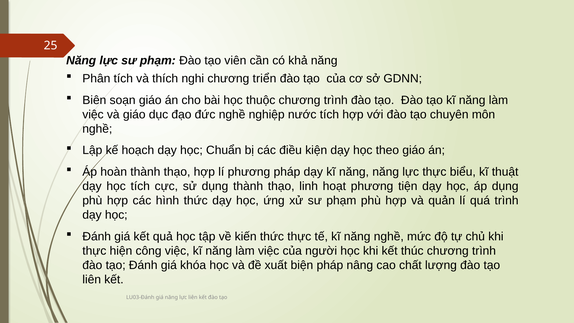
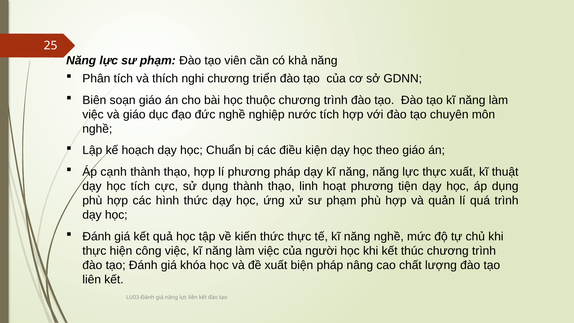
hoàn: hoàn -> cạnh
thực biểu: biểu -> xuất
